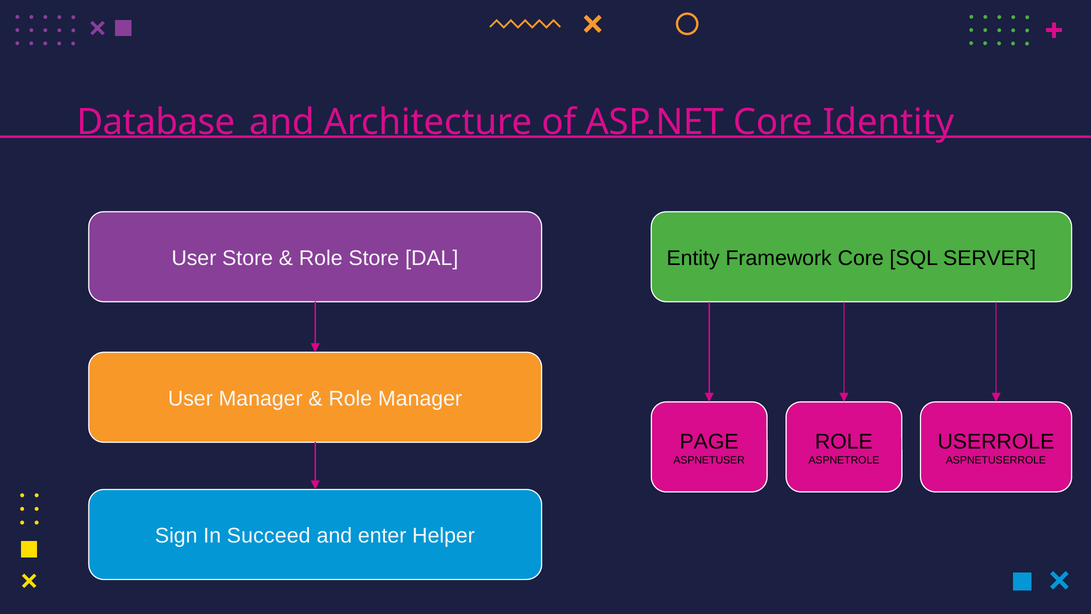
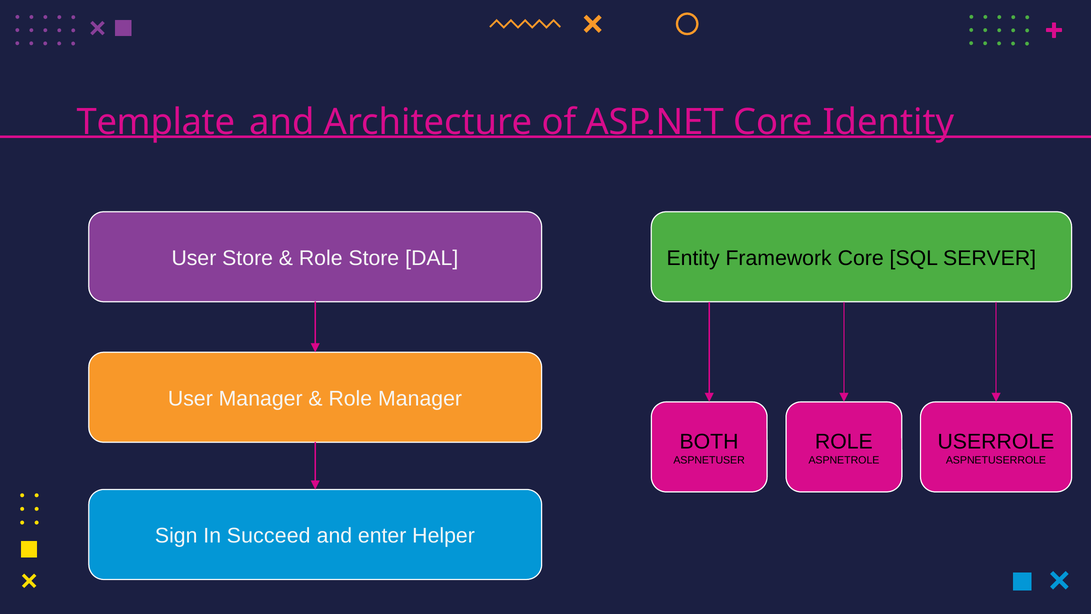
Database: Database -> Template
PAGE: PAGE -> BOTH
